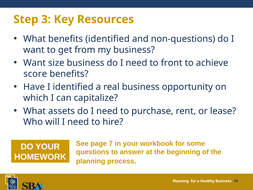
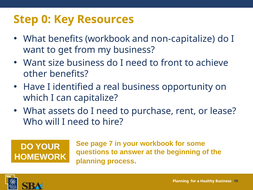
3: 3 -> 0
benefits identified: identified -> workbook
non-questions: non-questions -> non-capitalize
score: score -> other
